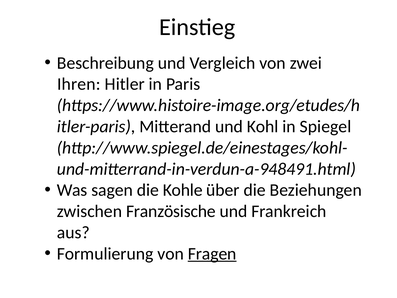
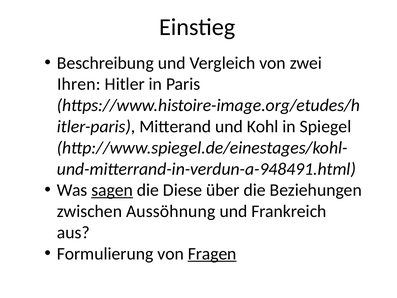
sagen underline: none -> present
Kohle: Kohle -> Diese
Französische: Französische -> Aussöhnung
